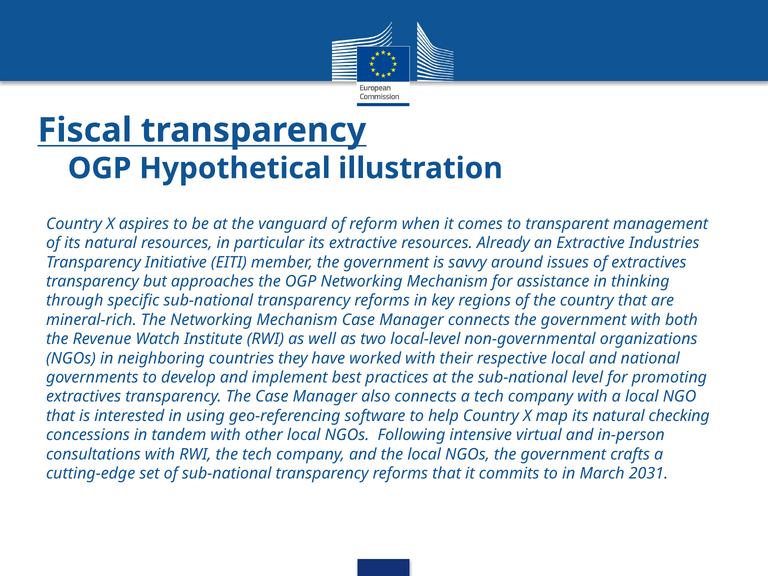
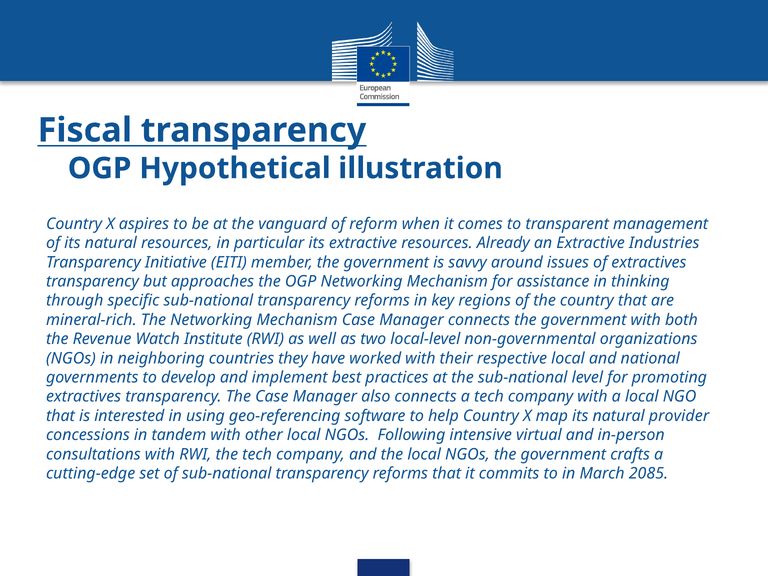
checking: checking -> provider
2031: 2031 -> 2085
